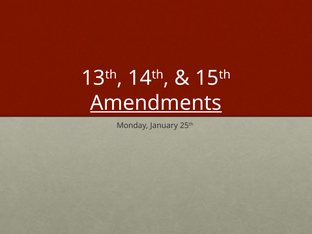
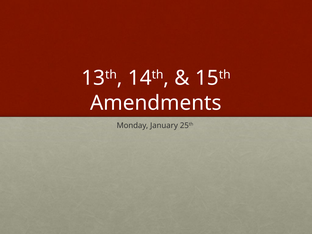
Amendments underline: present -> none
